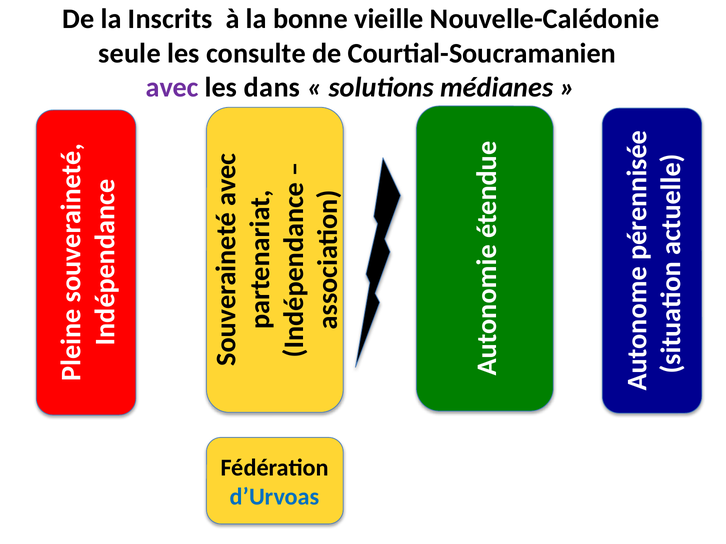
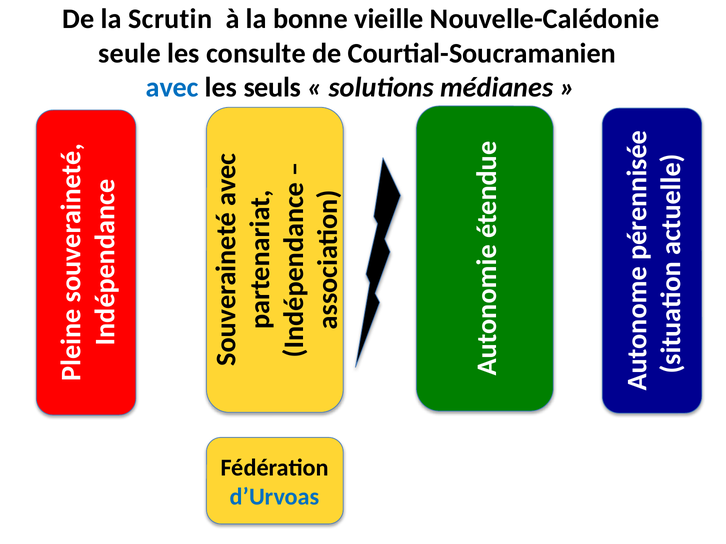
Inscrits: Inscrits -> Scrutin
avec colour: purple -> blue
dans: dans -> seuls
